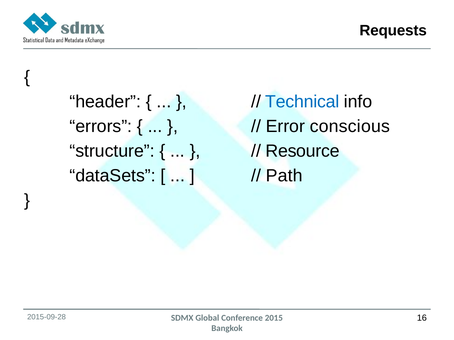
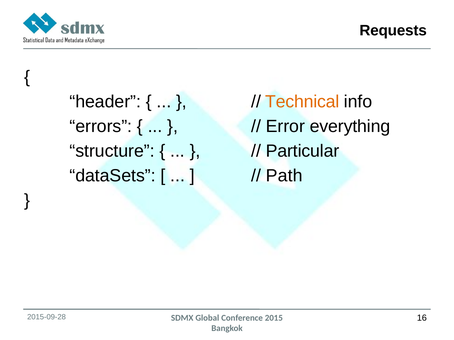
Technical colour: blue -> orange
conscious: conscious -> everything
Resource: Resource -> Particular
